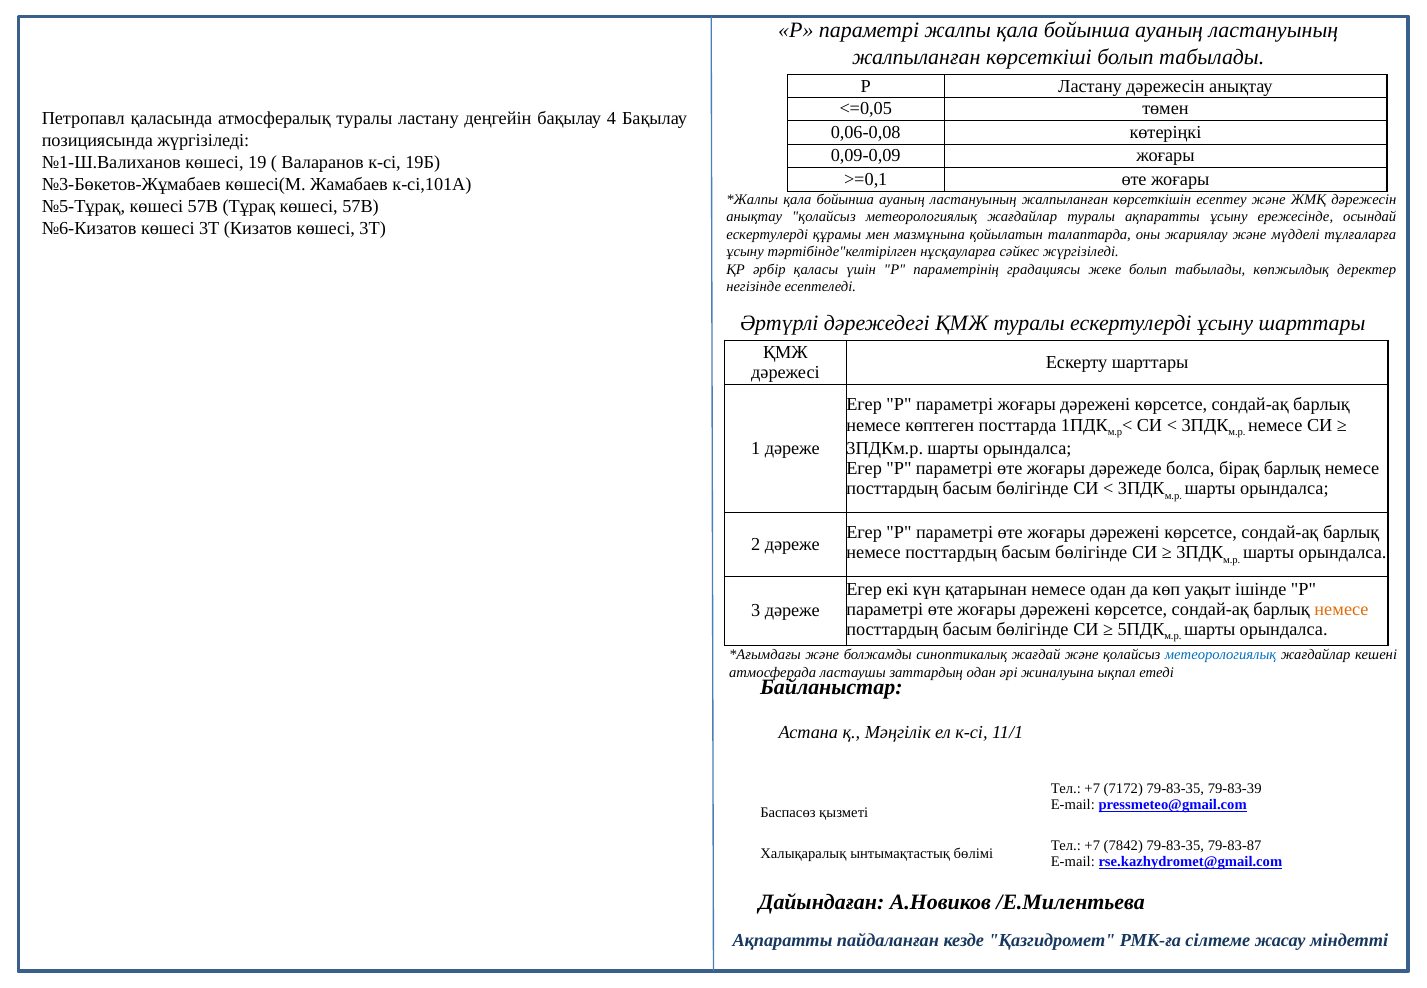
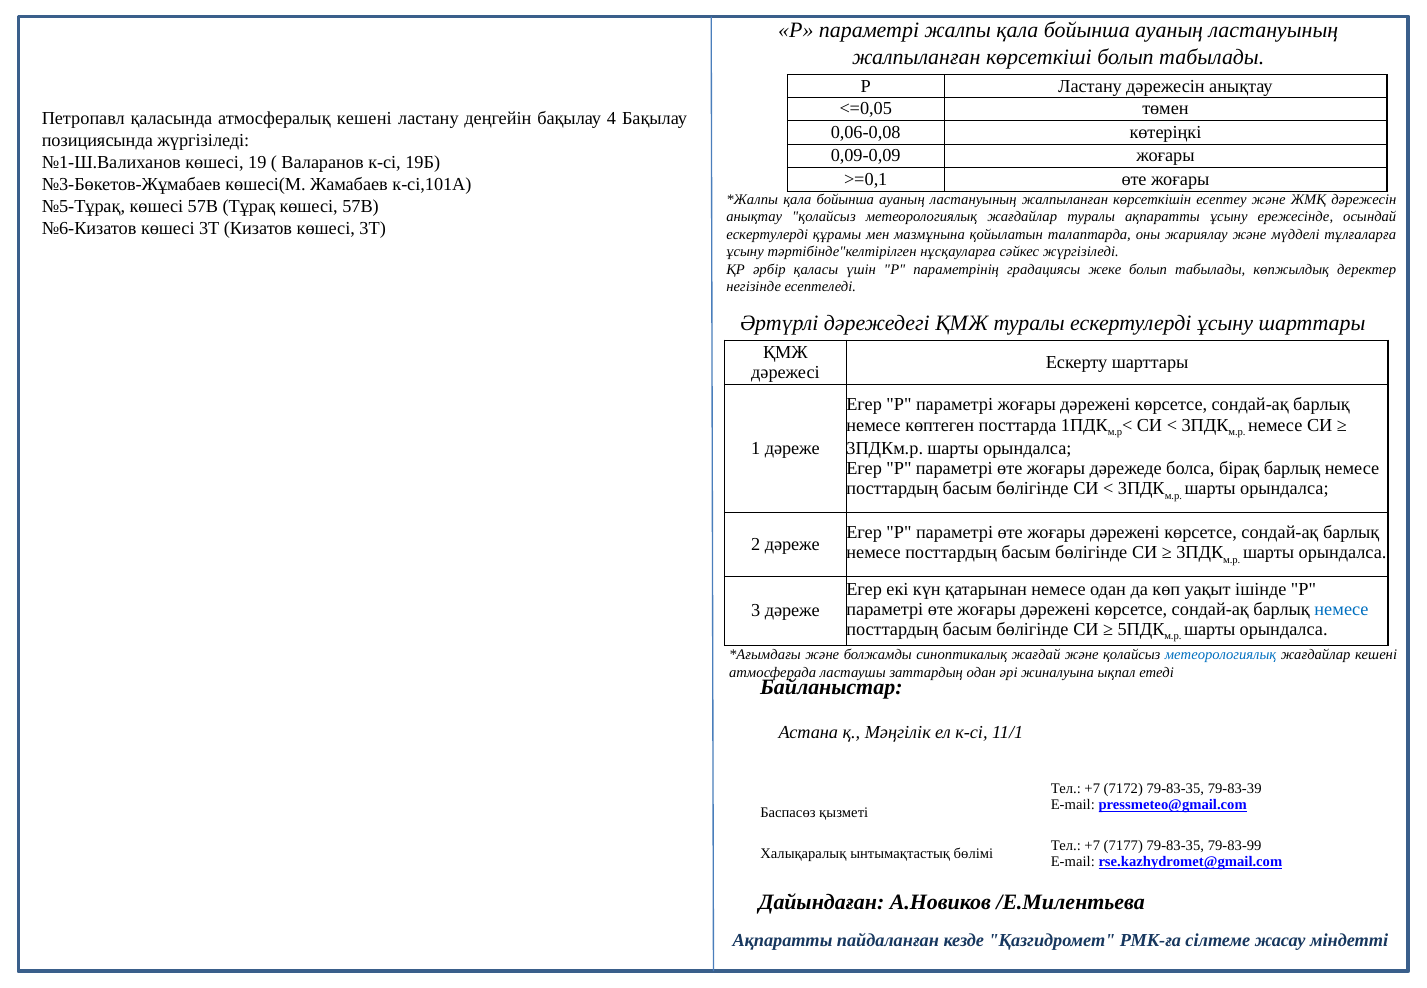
атмосфералық туралы: туралы -> кешені
немесе at (1341, 609) colour: orange -> blue
7842: 7842 -> 7177
79-83-87: 79-83-87 -> 79-83-99
